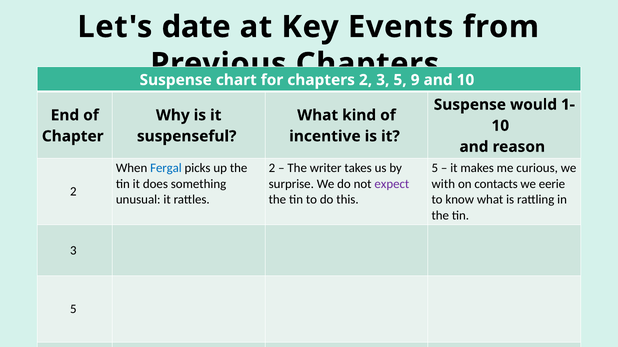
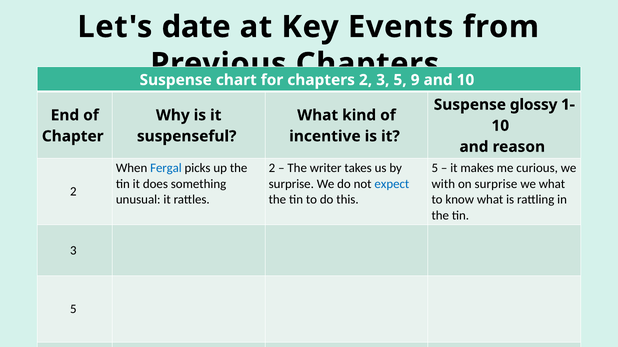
would: would -> glossy
expect colour: purple -> blue
on contacts: contacts -> surprise
we eerie: eerie -> what
